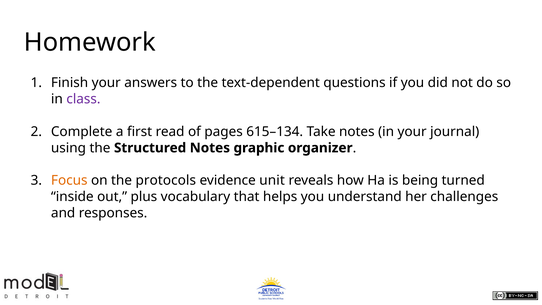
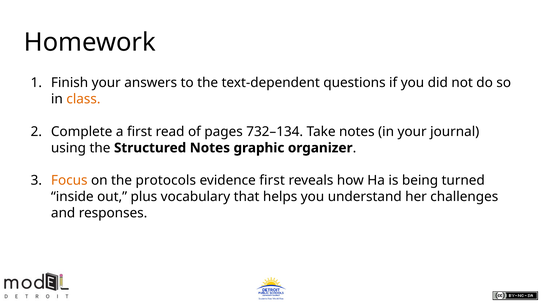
class colour: purple -> orange
615–134: 615–134 -> 732–134
evidence unit: unit -> first
